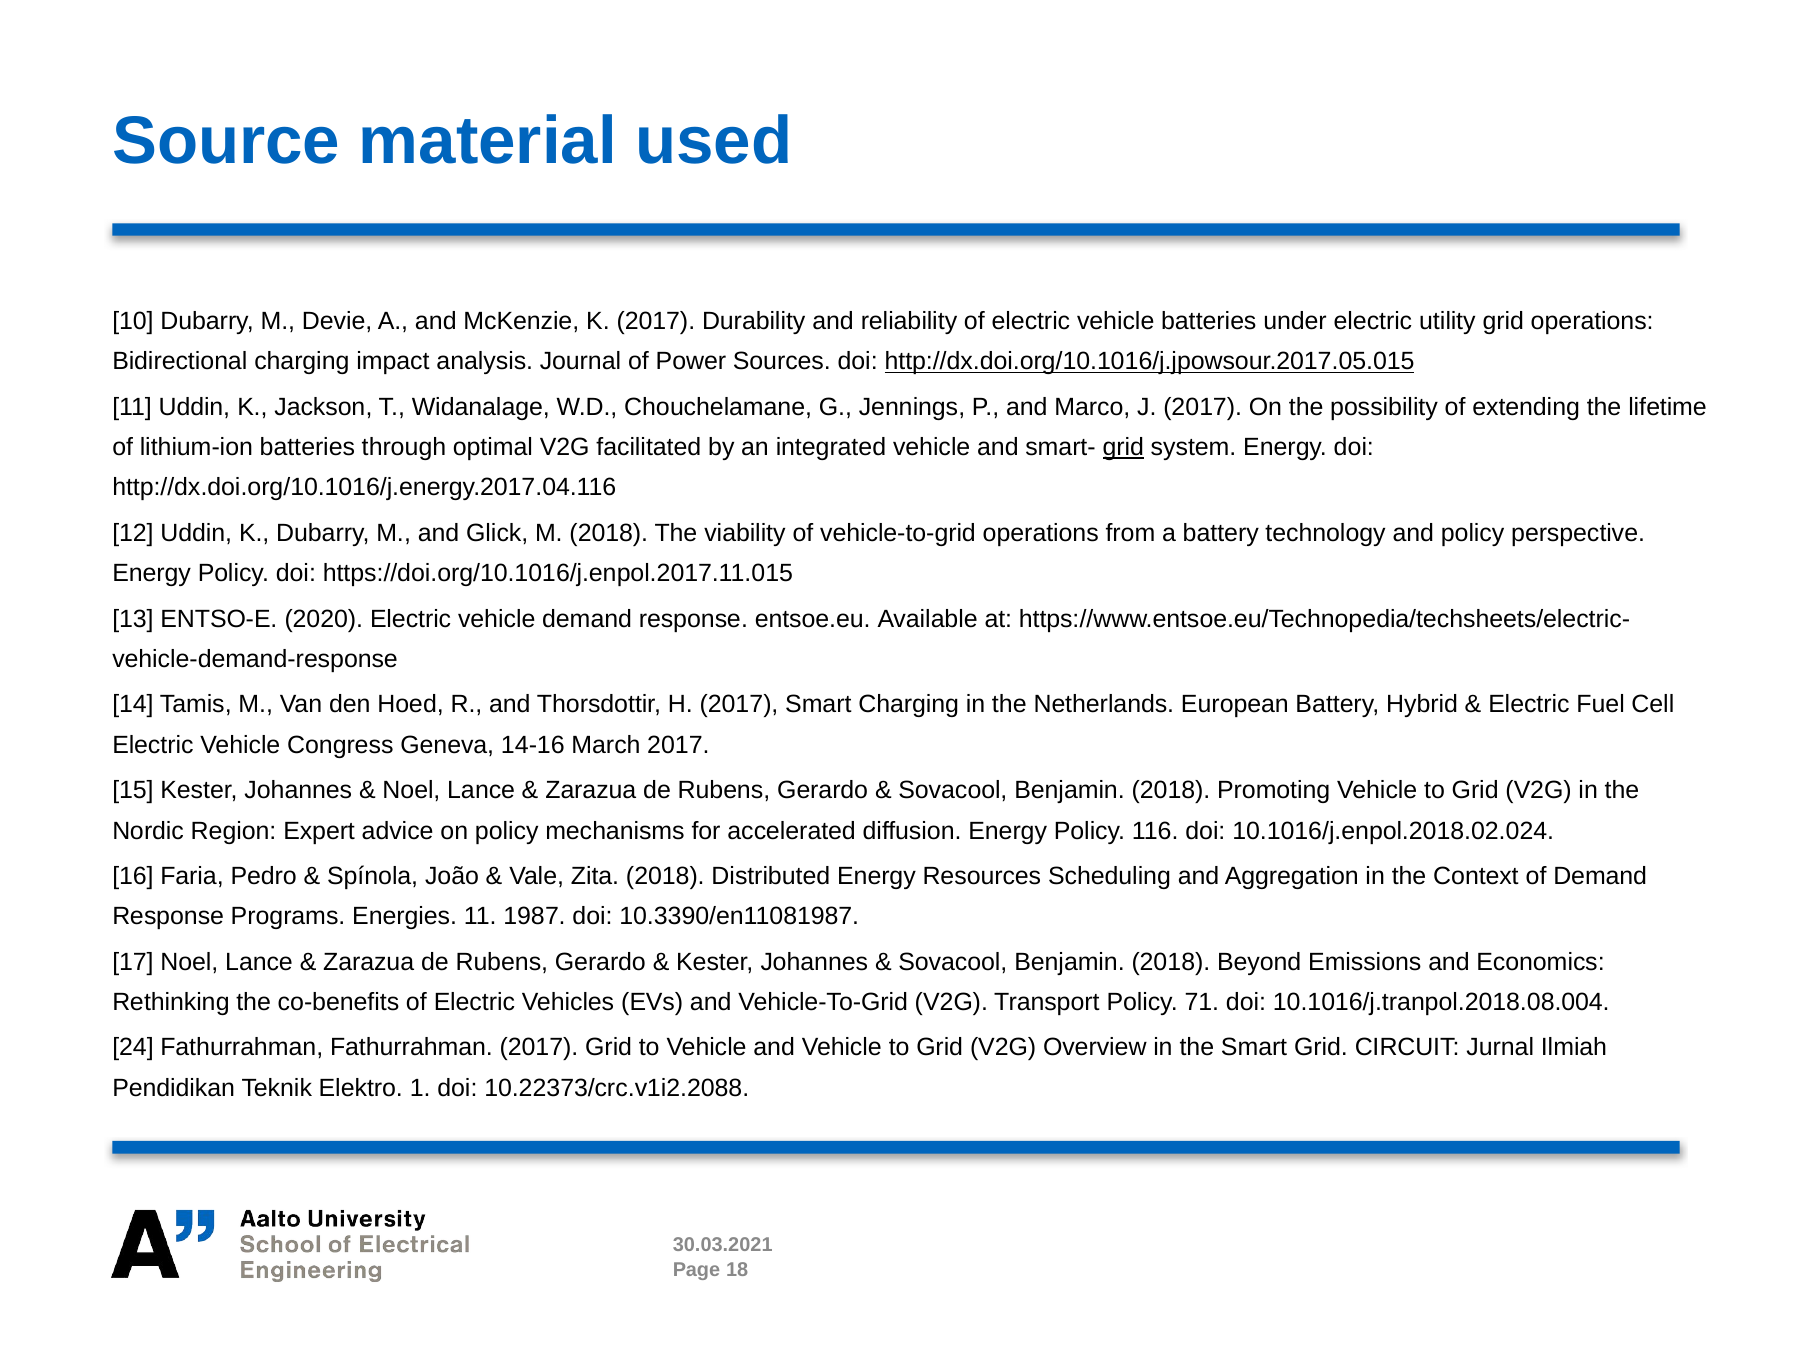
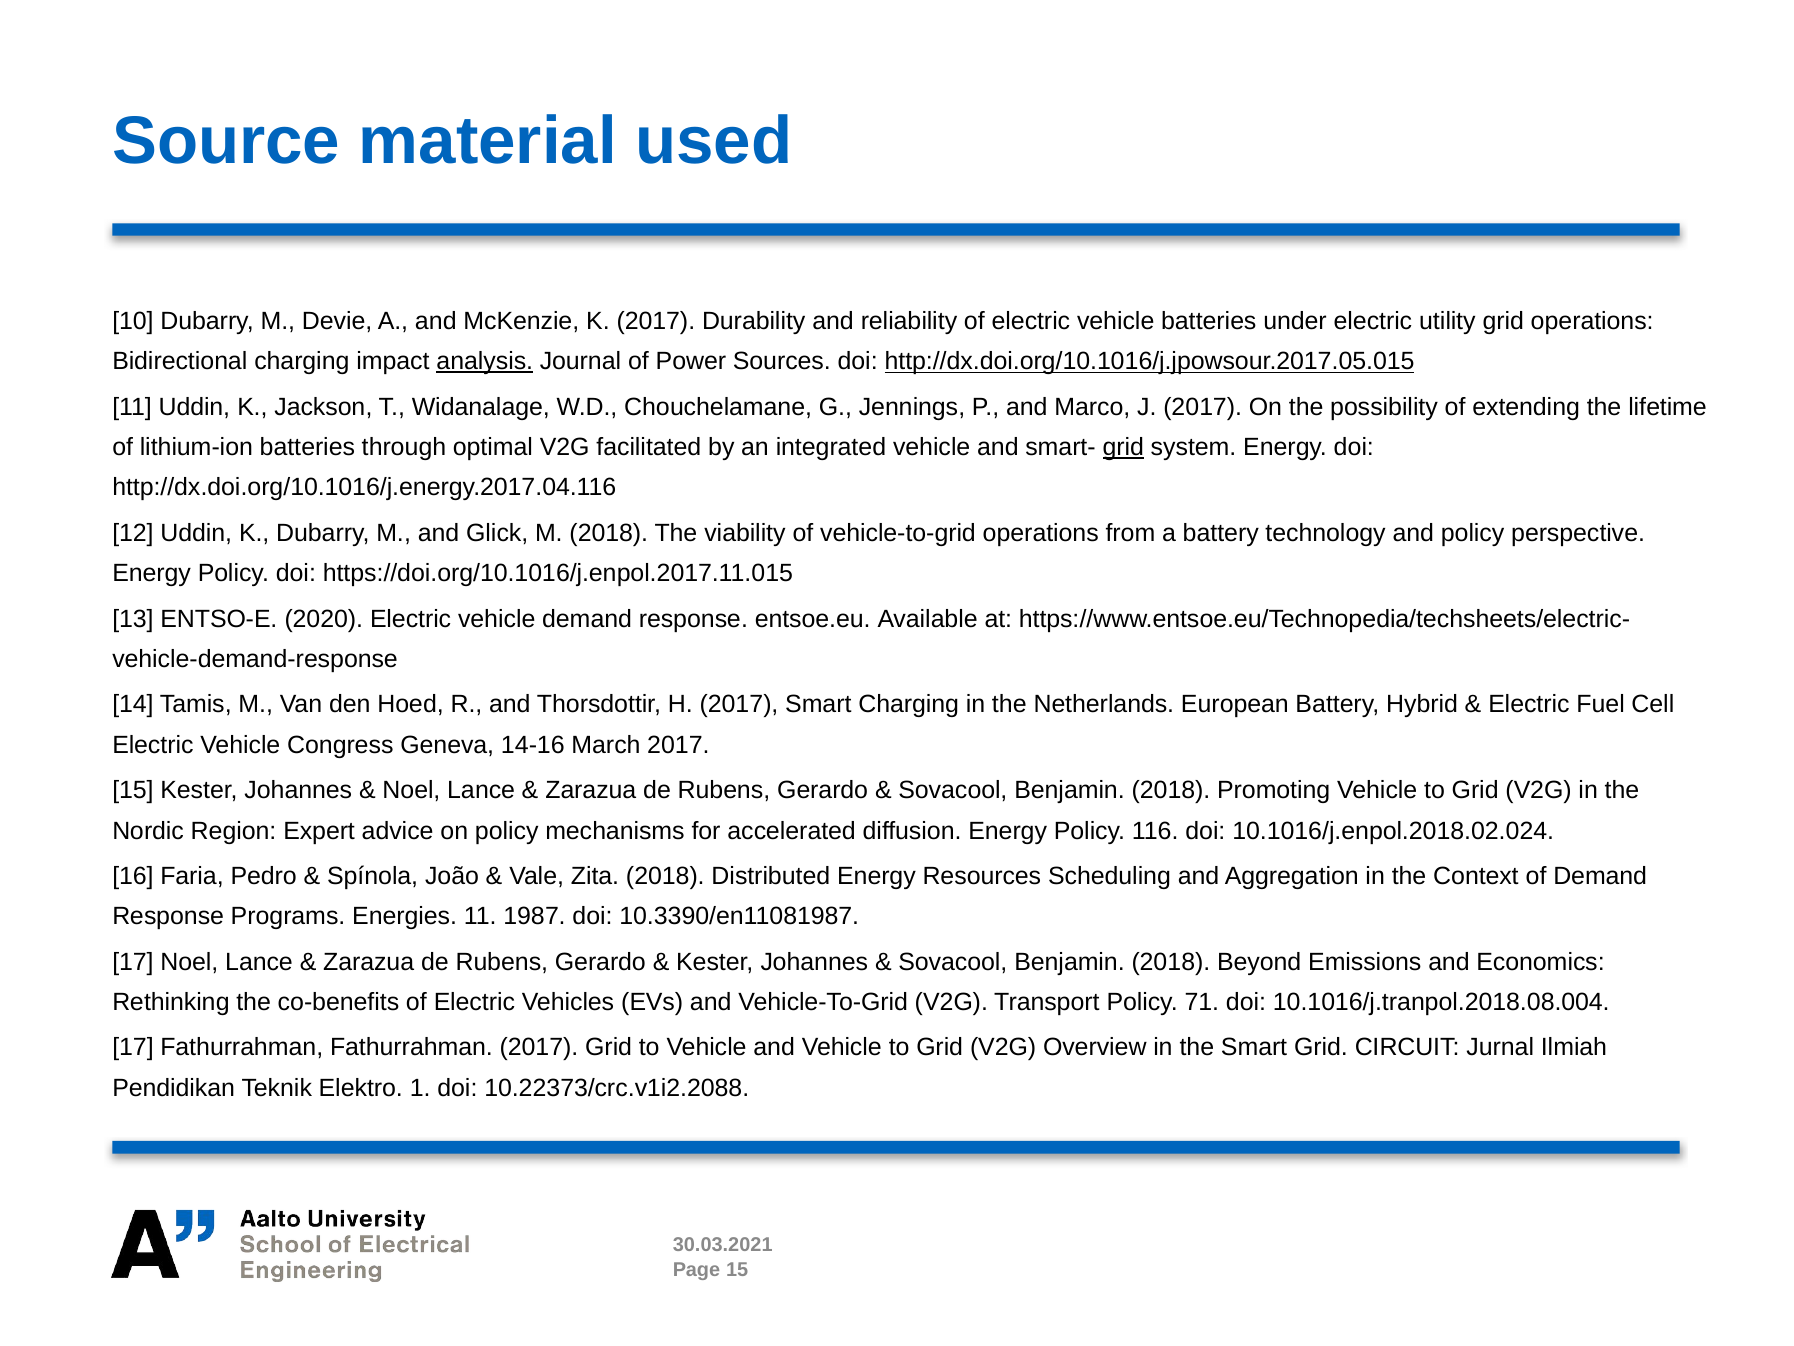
analysis underline: none -> present
24 at (133, 1047): 24 -> 17
Page 18: 18 -> 15
